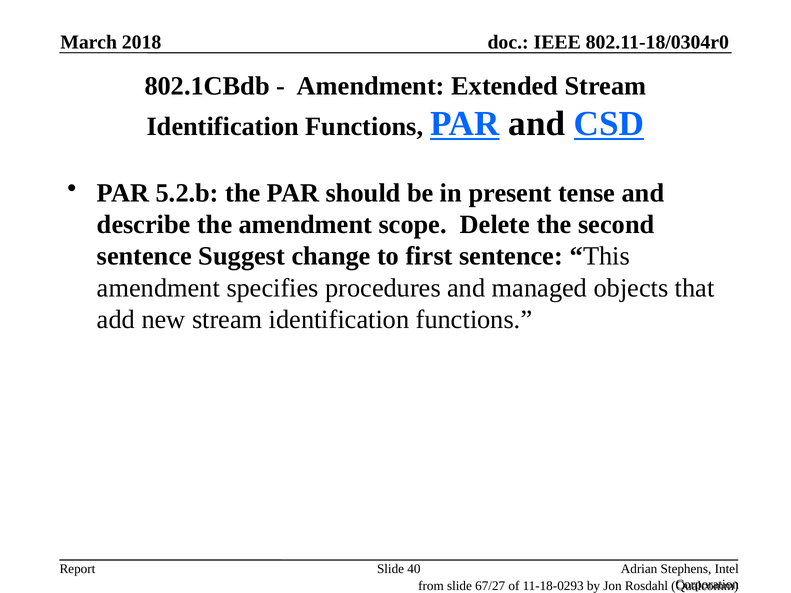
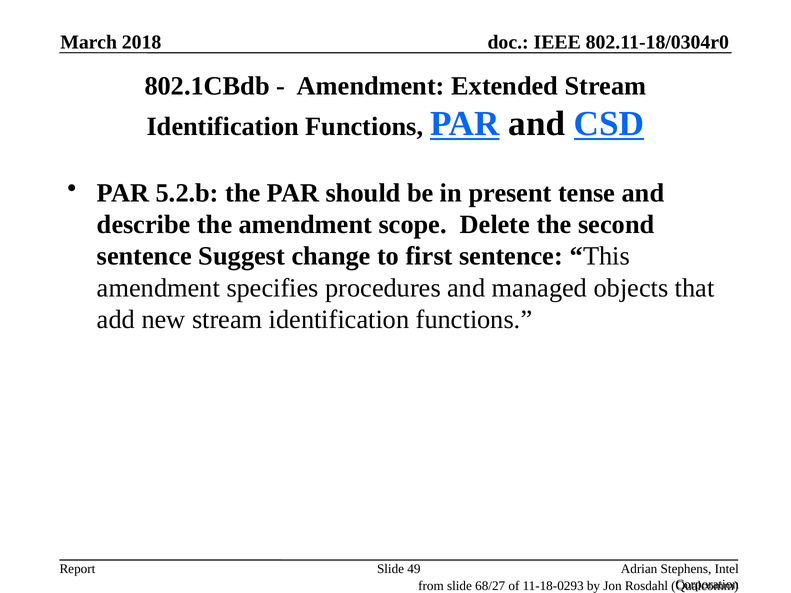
40: 40 -> 49
67/27: 67/27 -> 68/27
